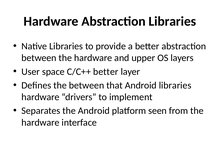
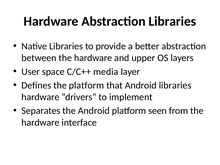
C/C++ better: better -> media
the between: between -> platform
